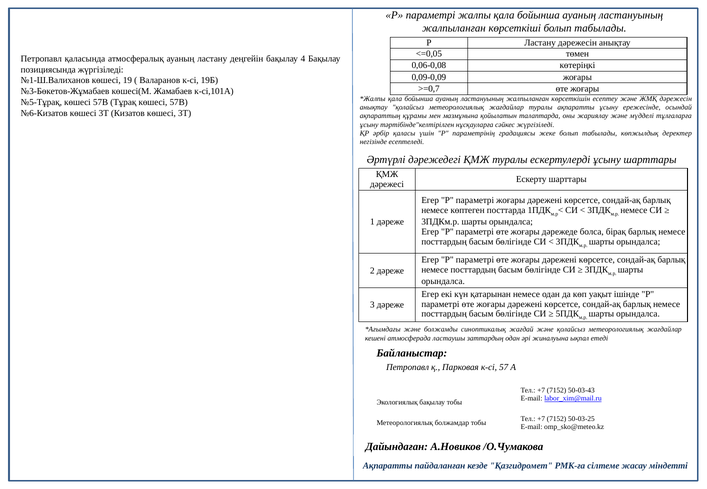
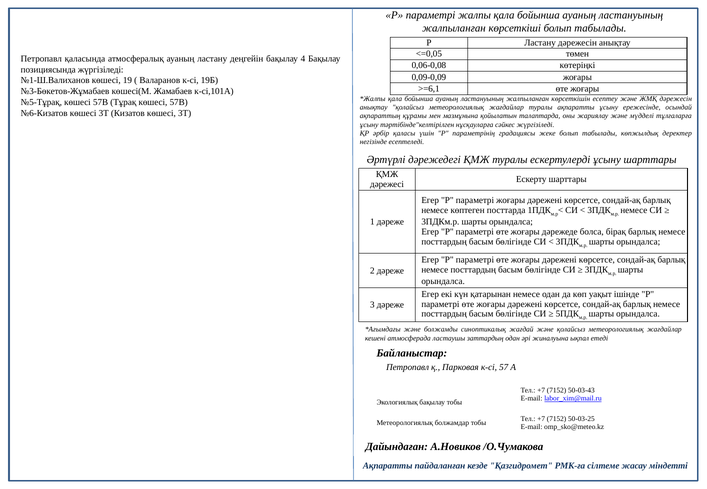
>=0,7: >=0,7 -> >=6,1
